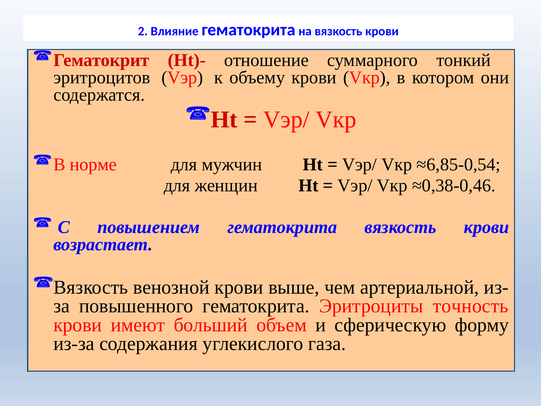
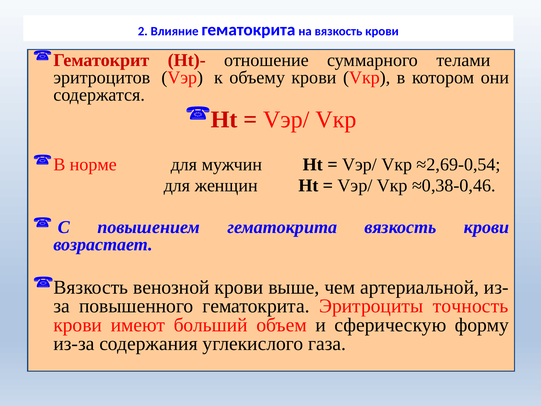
тонкий: тонкий -> телами
≈6,85-0,54: ≈6,85-0,54 -> ≈2,69-0,54
